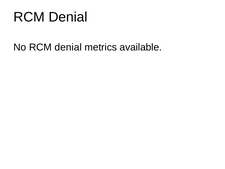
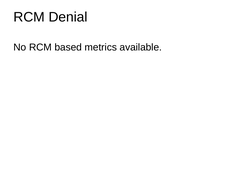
No RCM denial: denial -> based
